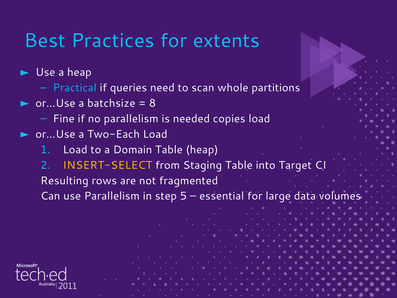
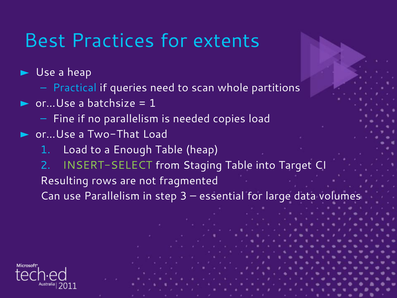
8 at (152, 103): 8 -> 1
Two-Each: Two-Each -> Two-That
Domain: Domain -> Enough
INSERT-SELECT colour: yellow -> light green
5: 5 -> 3
